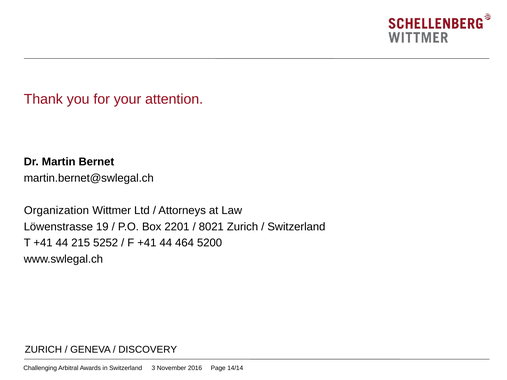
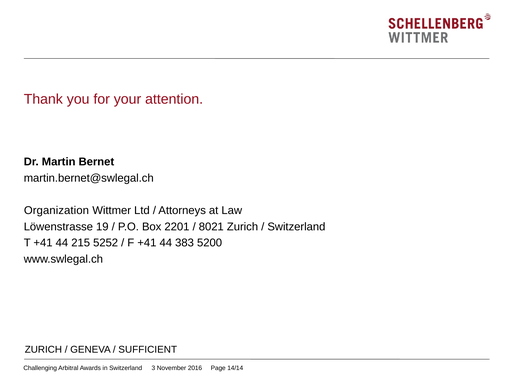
464: 464 -> 383
DISCOVERY: DISCOVERY -> SUFFICIENT
